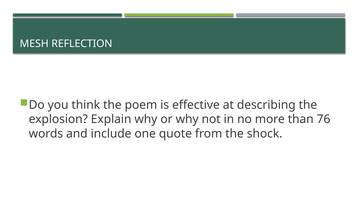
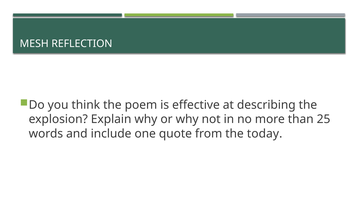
76: 76 -> 25
shock: shock -> today
